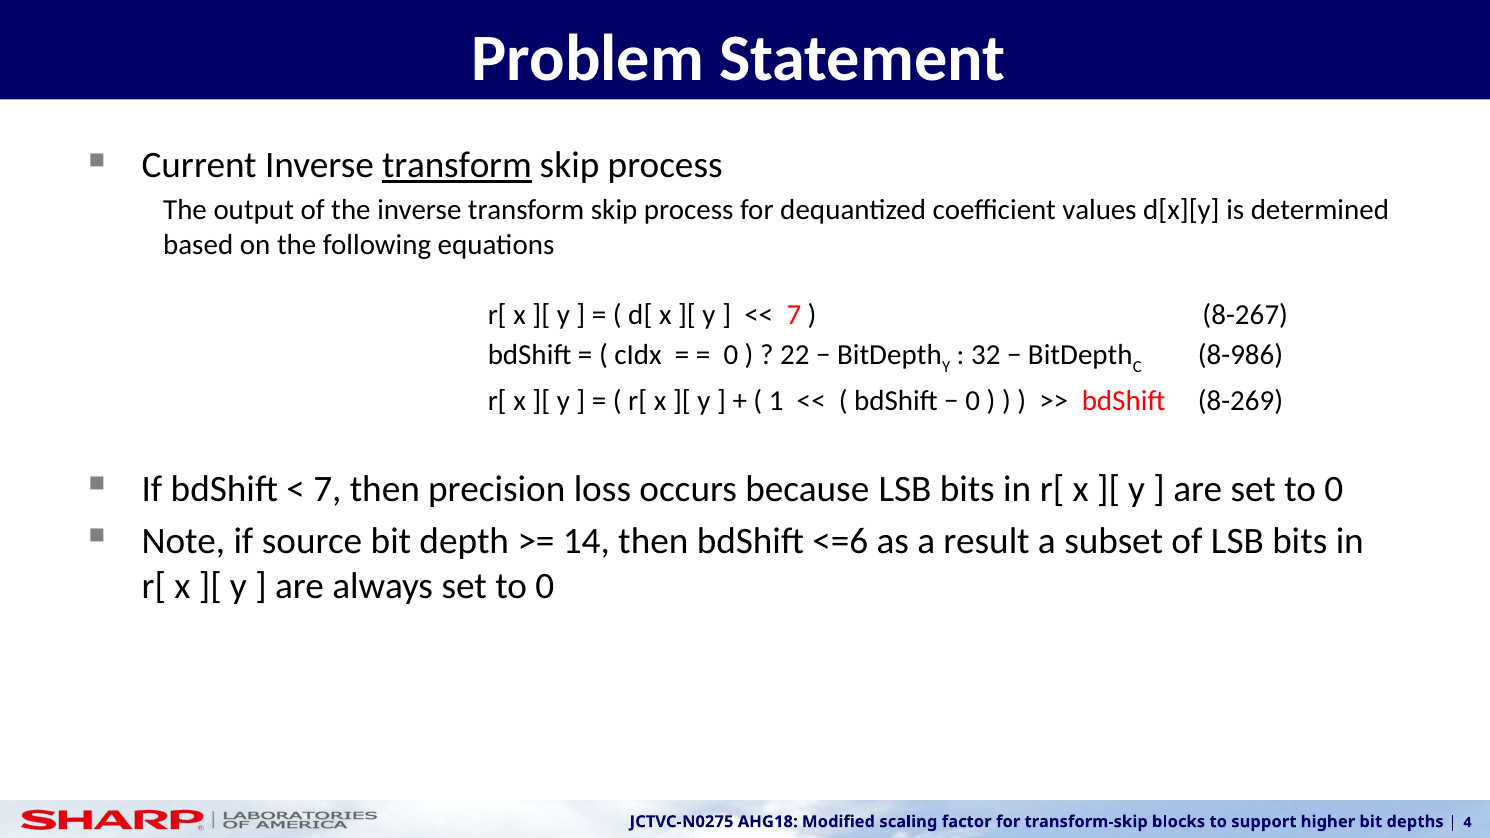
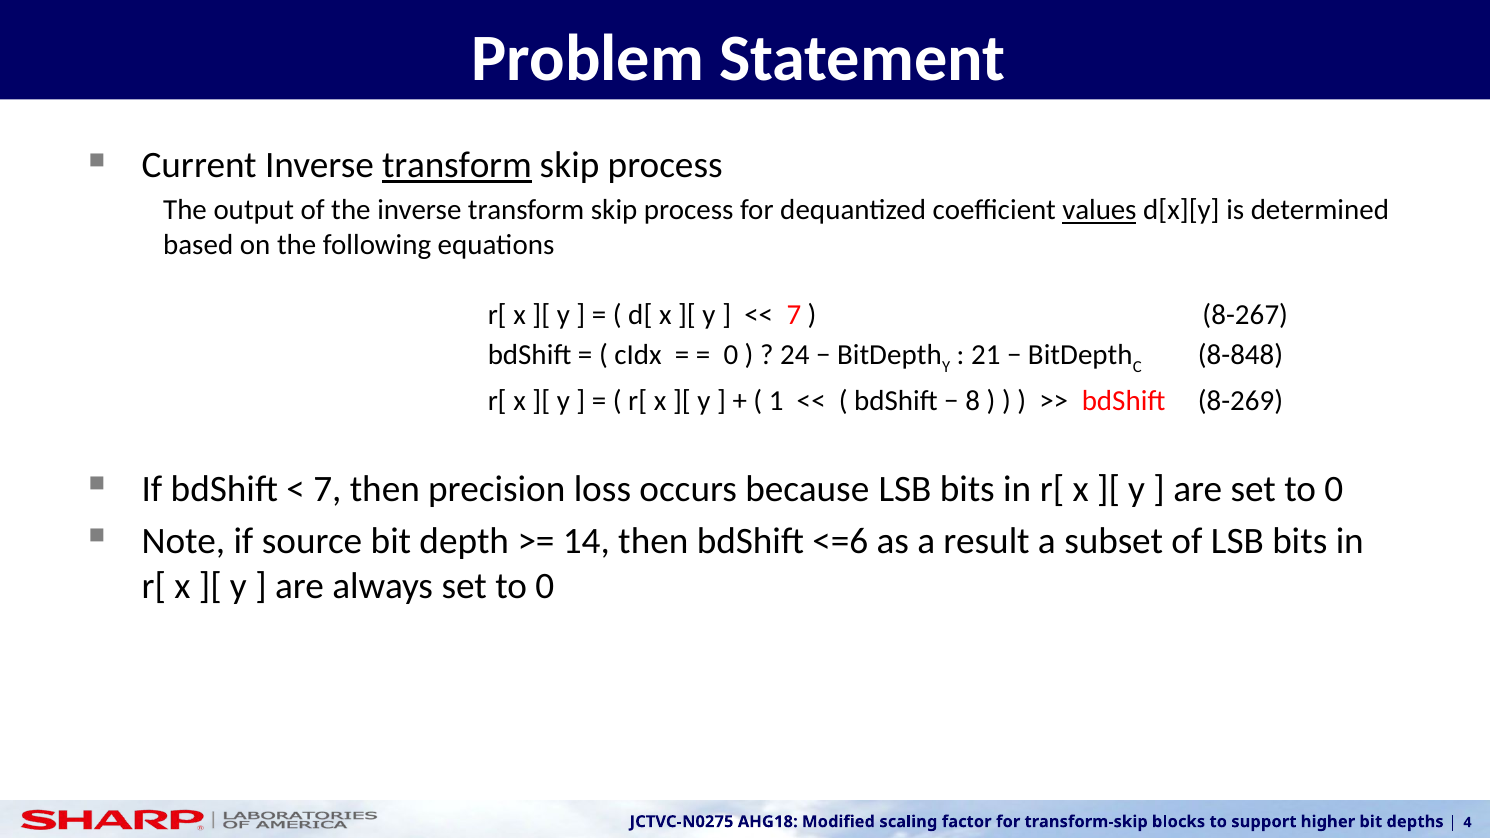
values underline: none -> present
22: 22 -> 24
32: 32 -> 21
8-986: 8-986 -> 8-848
0 at (973, 401): 0 -> 8
